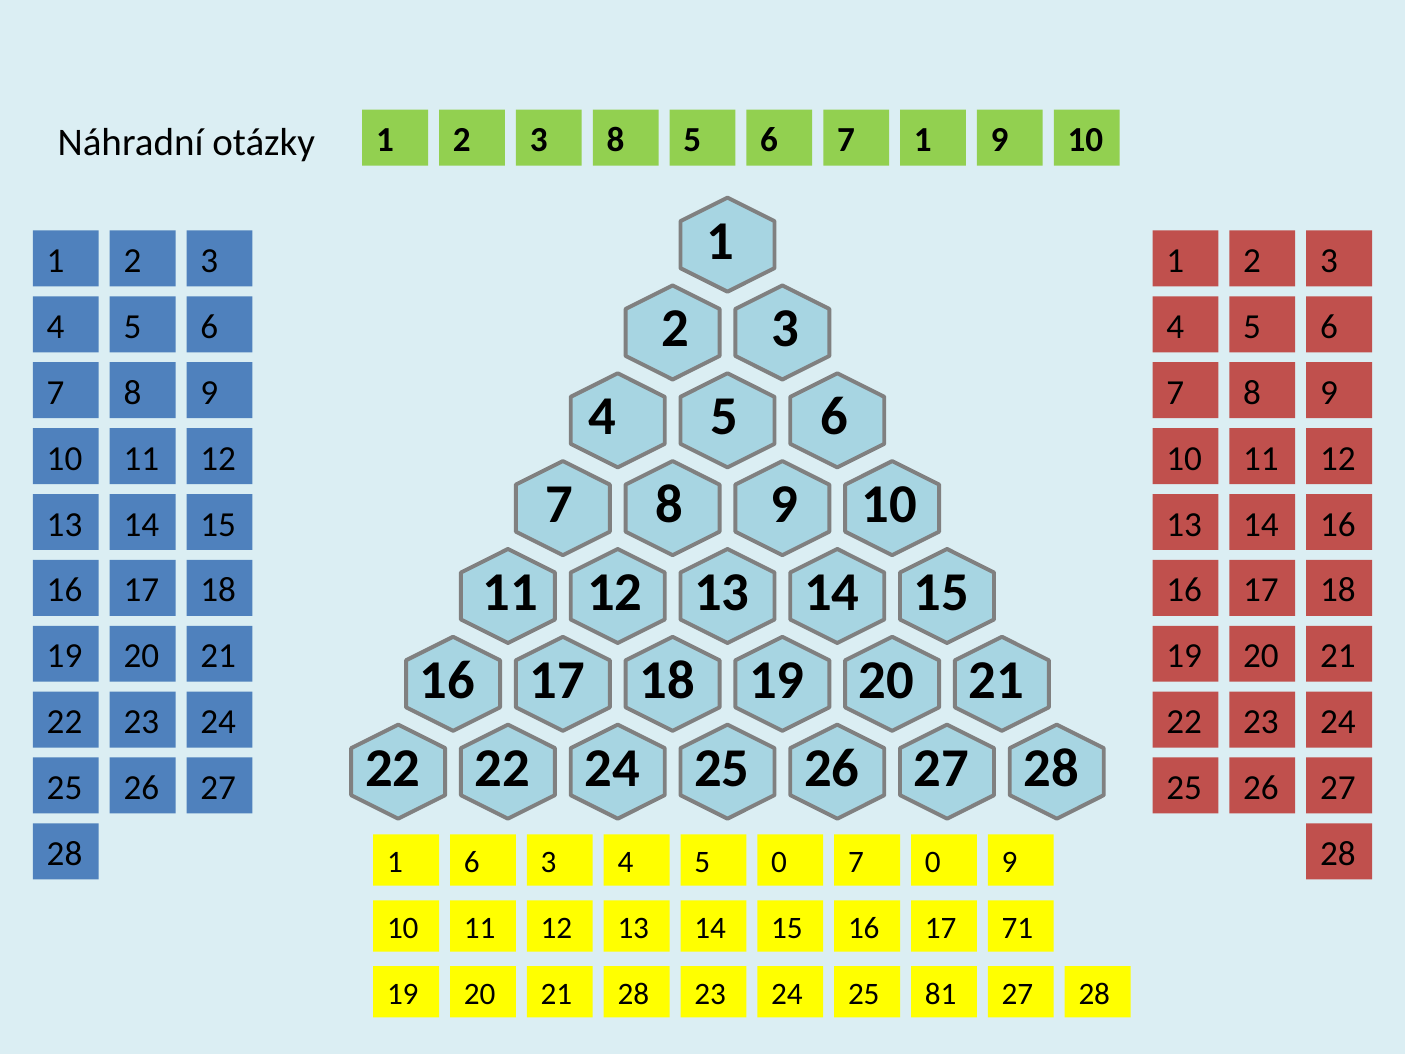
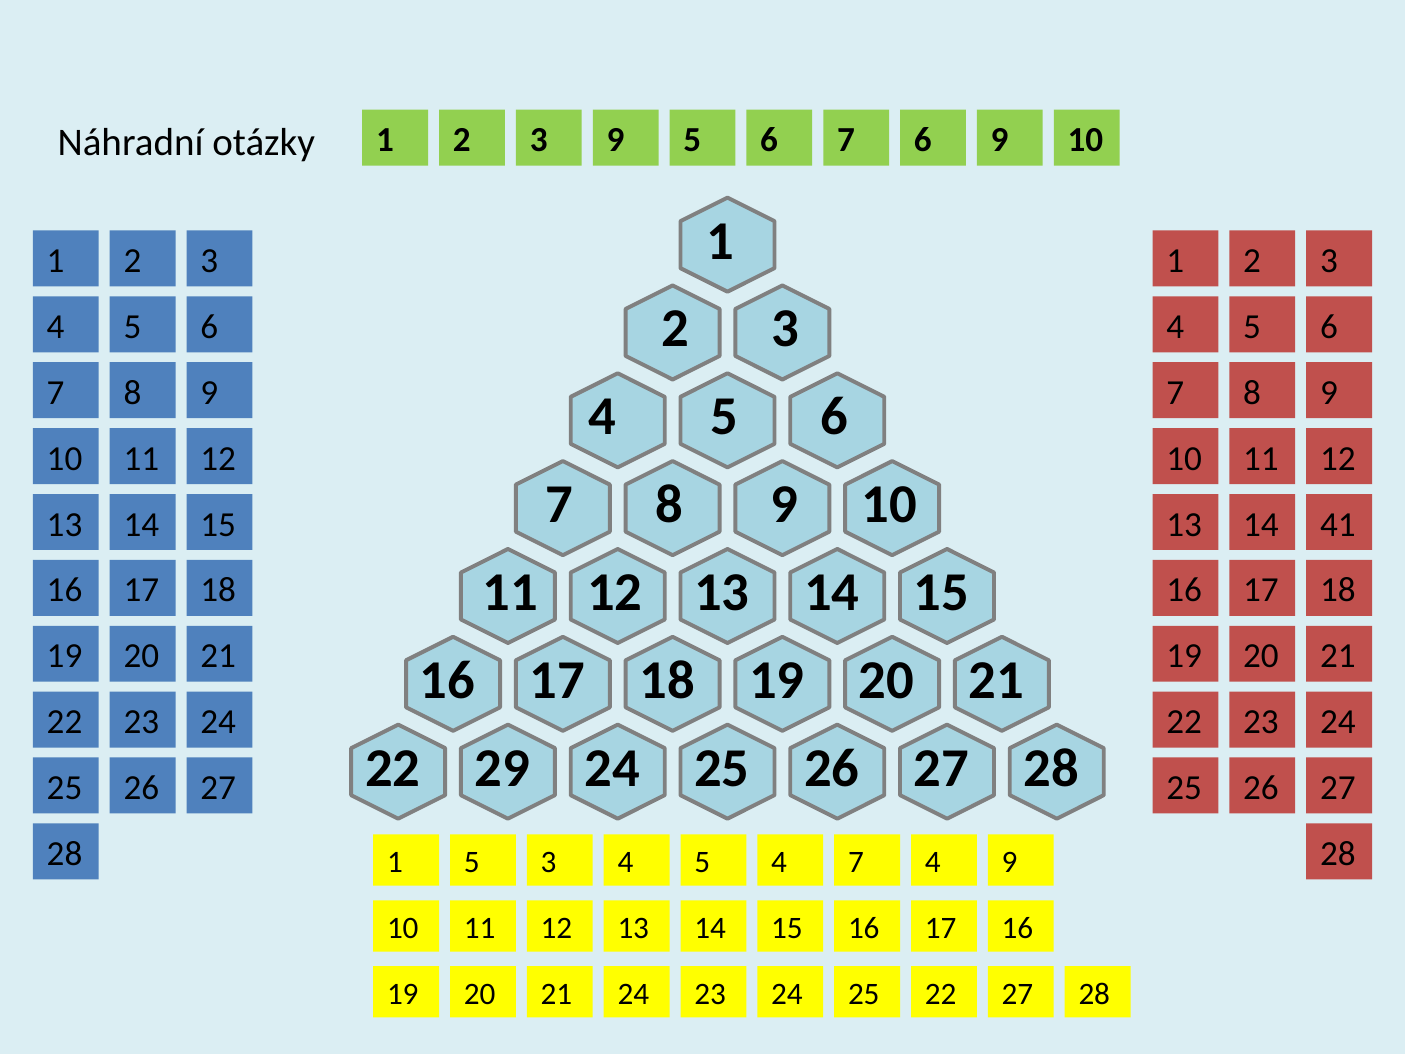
3 8: 8 -> 9
6 7 1: 1 -> 6
14 16: 16 -> 41
22 22: 22 -> 29
6 at (472, 862): 6 -> 5
4 5 0: 0 -> 4
7 0: 0 -> 4
17 71: 71 -> 16
28 at (633, 994): 28 -> 24
25 81: 81 -> 22
